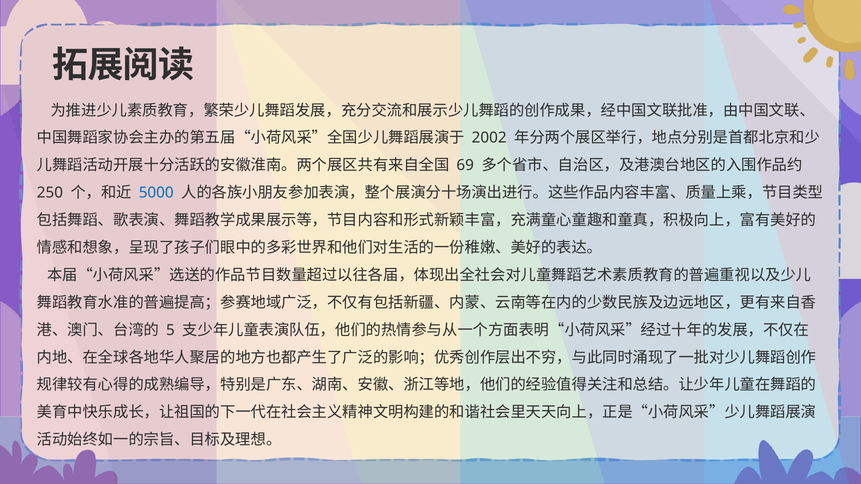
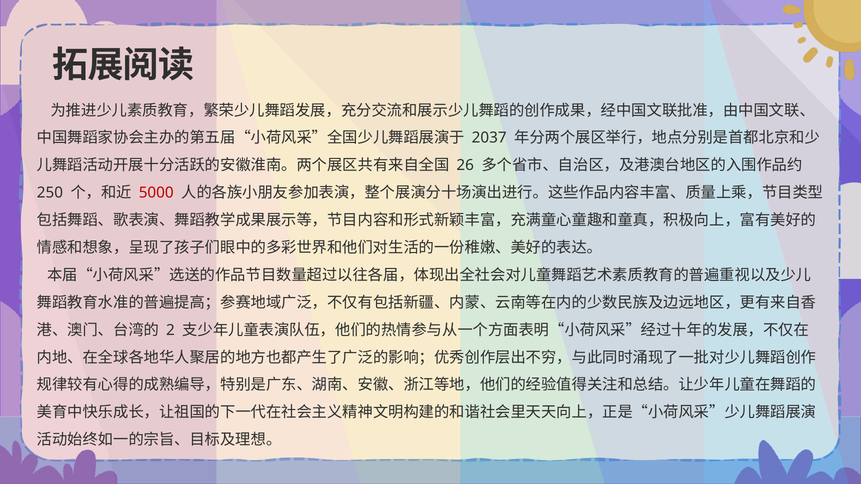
2002: 2002 -> 2037
69: 69 -> 26
5000 colour: blue -> red
5: 5 -> 2
